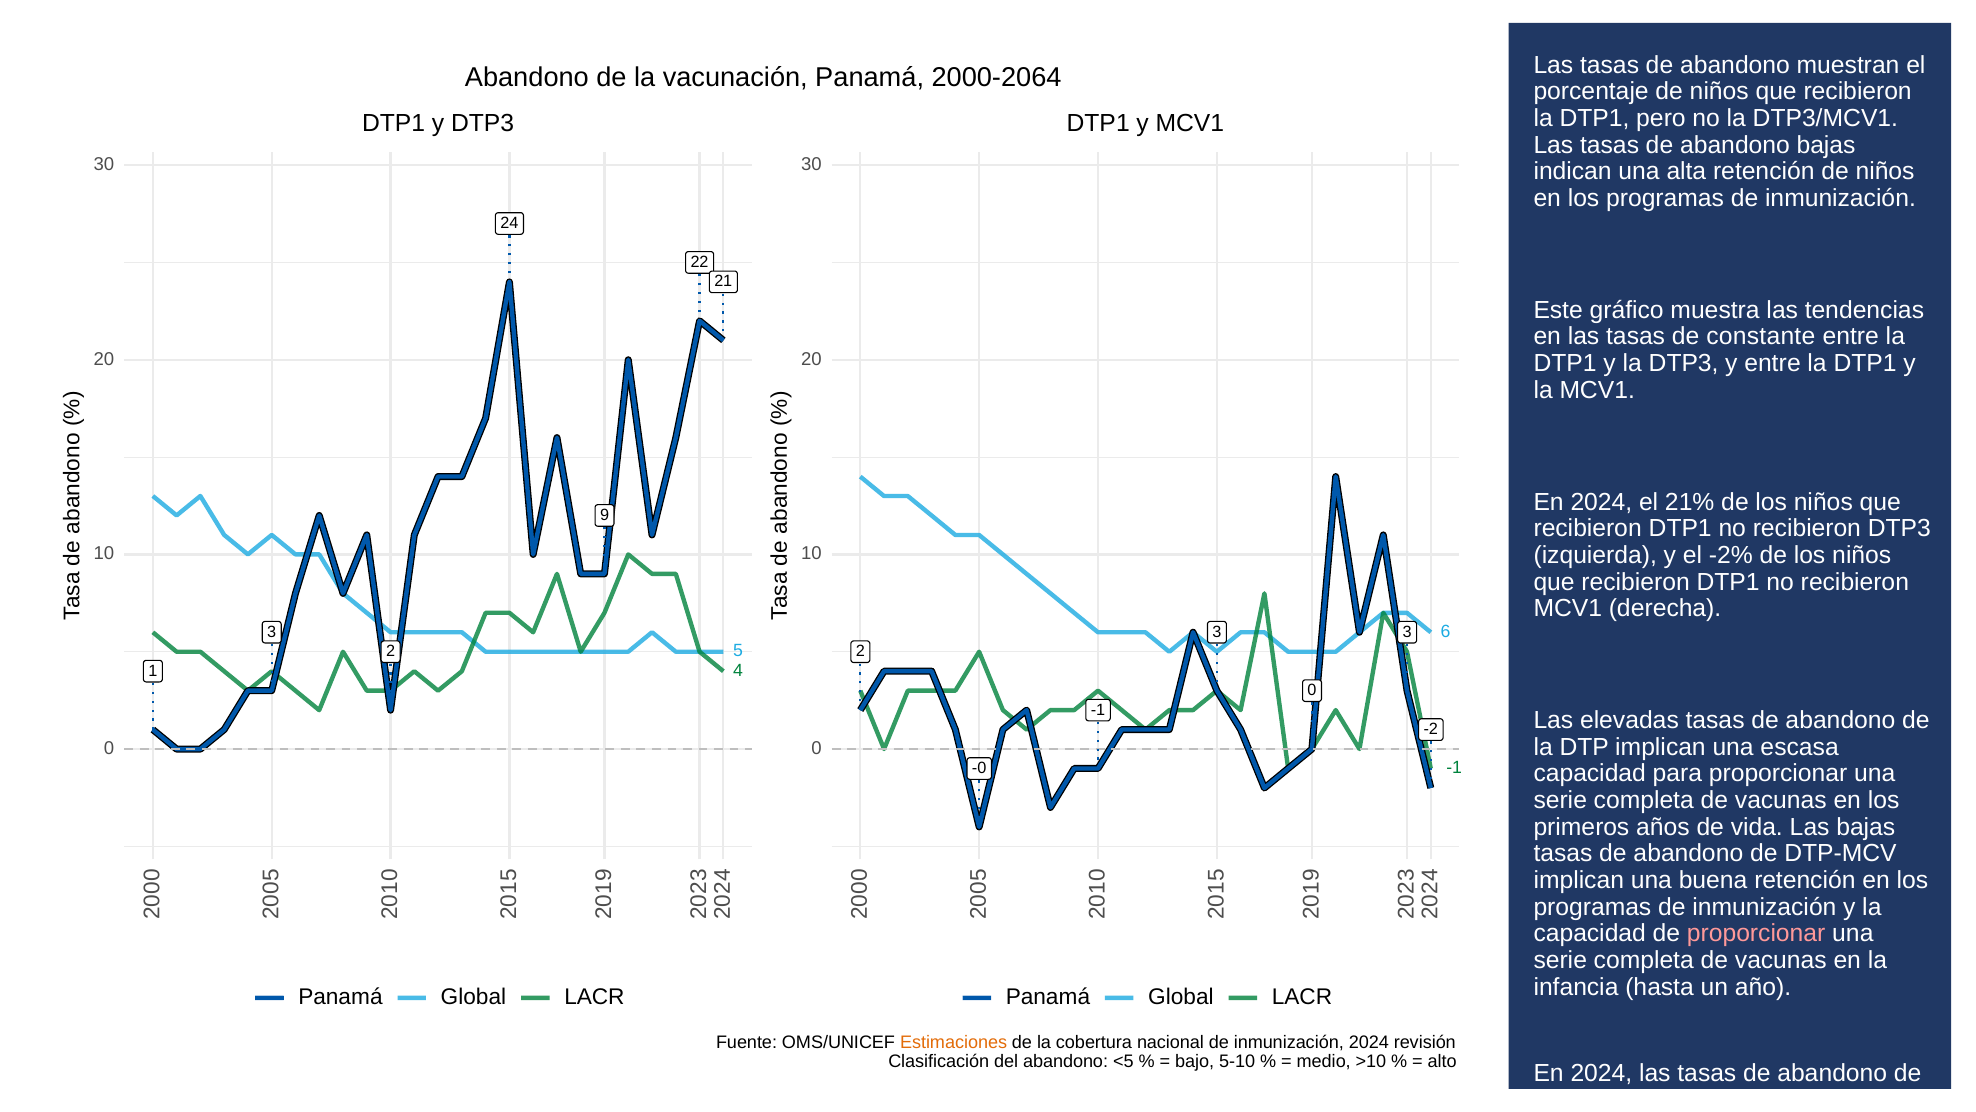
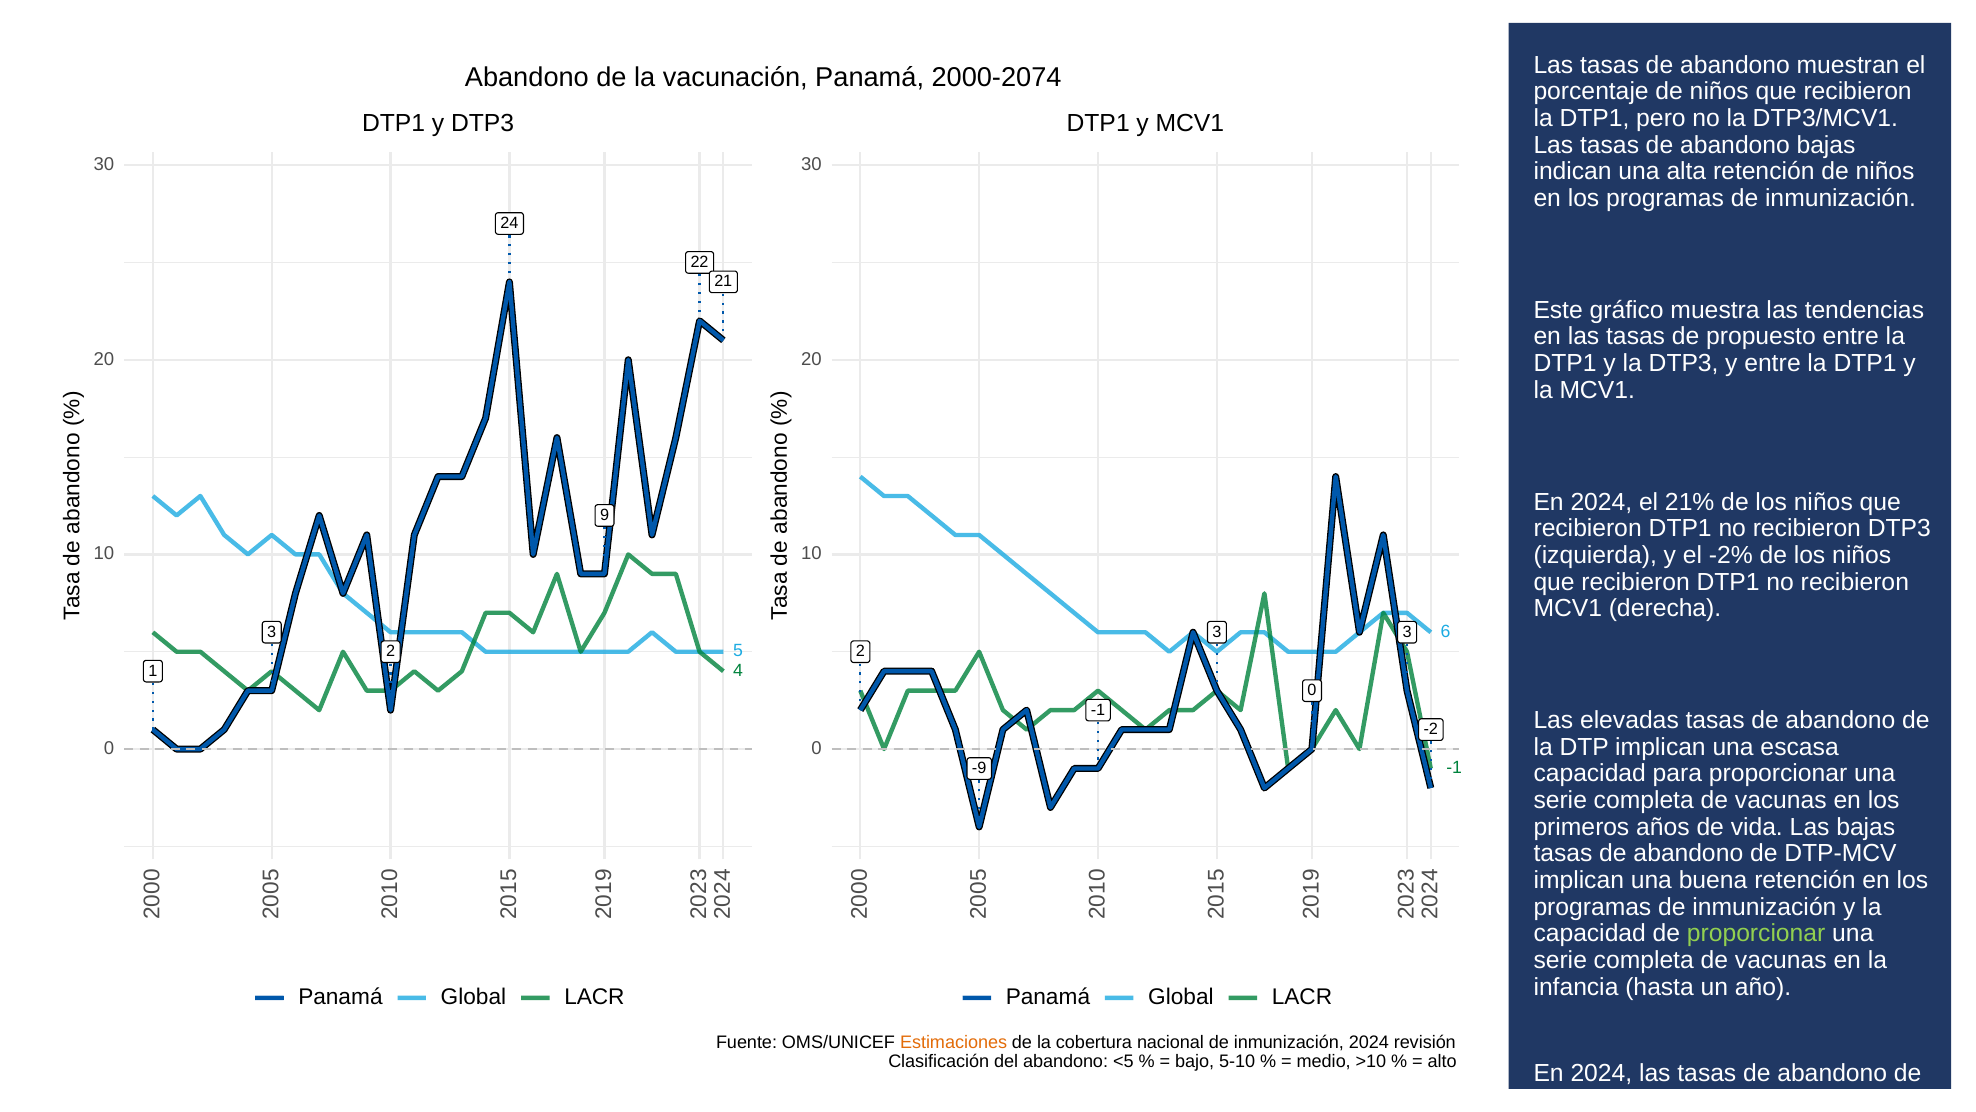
2000-2064: 2000-2064 -> 2000-2074
constante: constante -> propuesto
-0: -0 -> -9
proporcionar at (1756, 933) colour: pink -> light green
